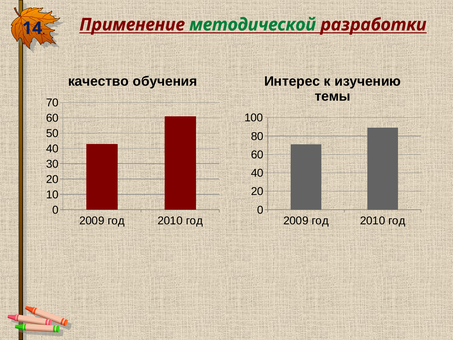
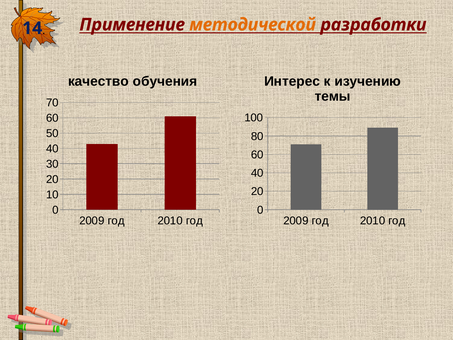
методической colour: green -> orange
